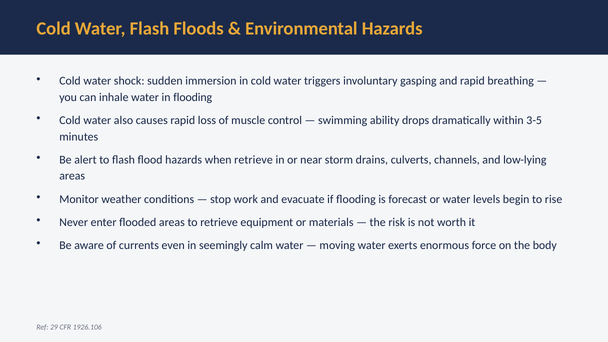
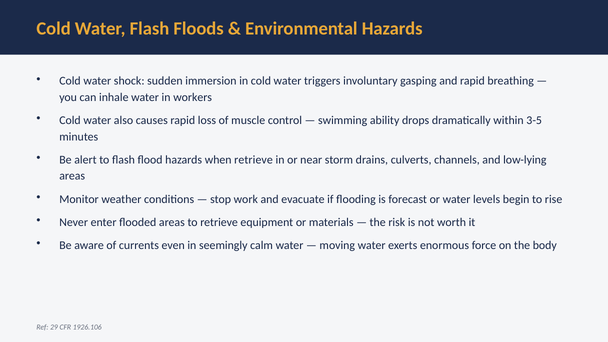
in flooding: flooding -> workers
